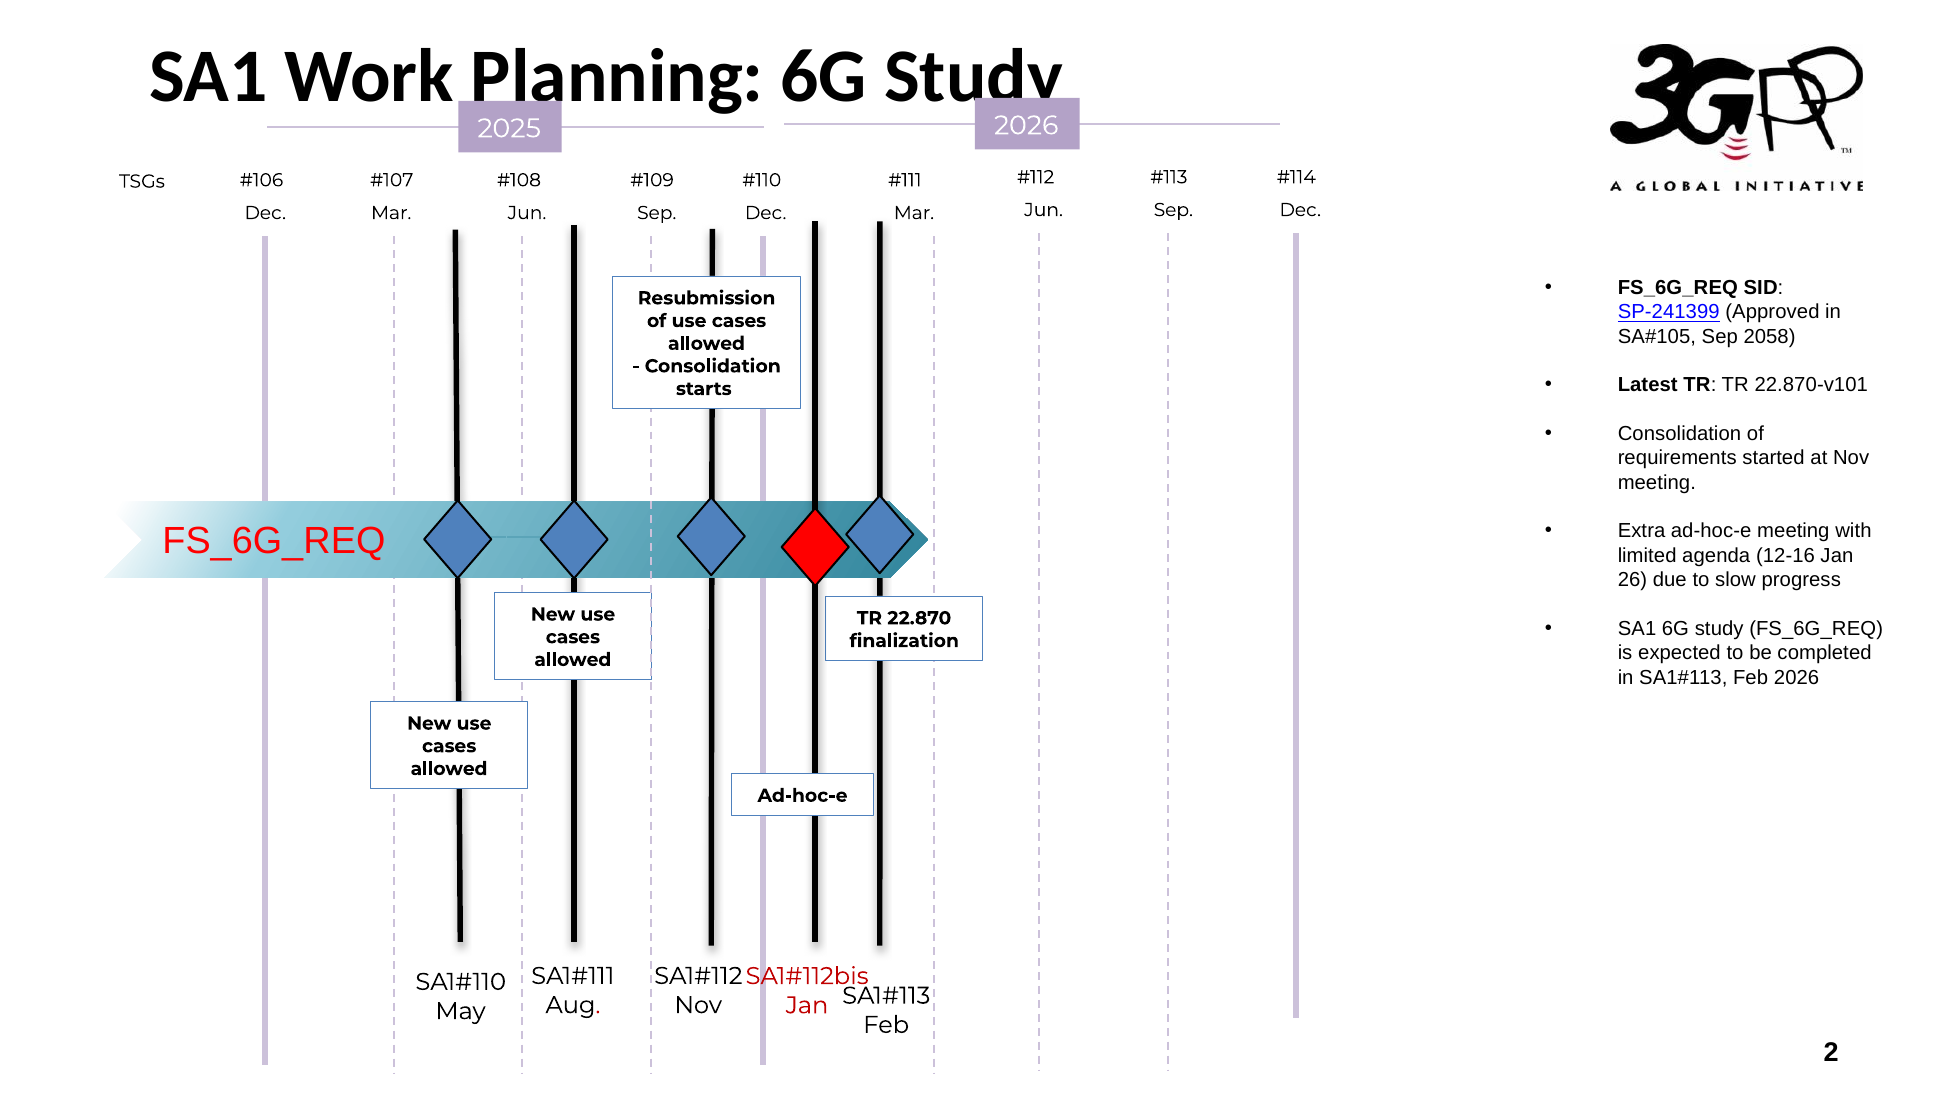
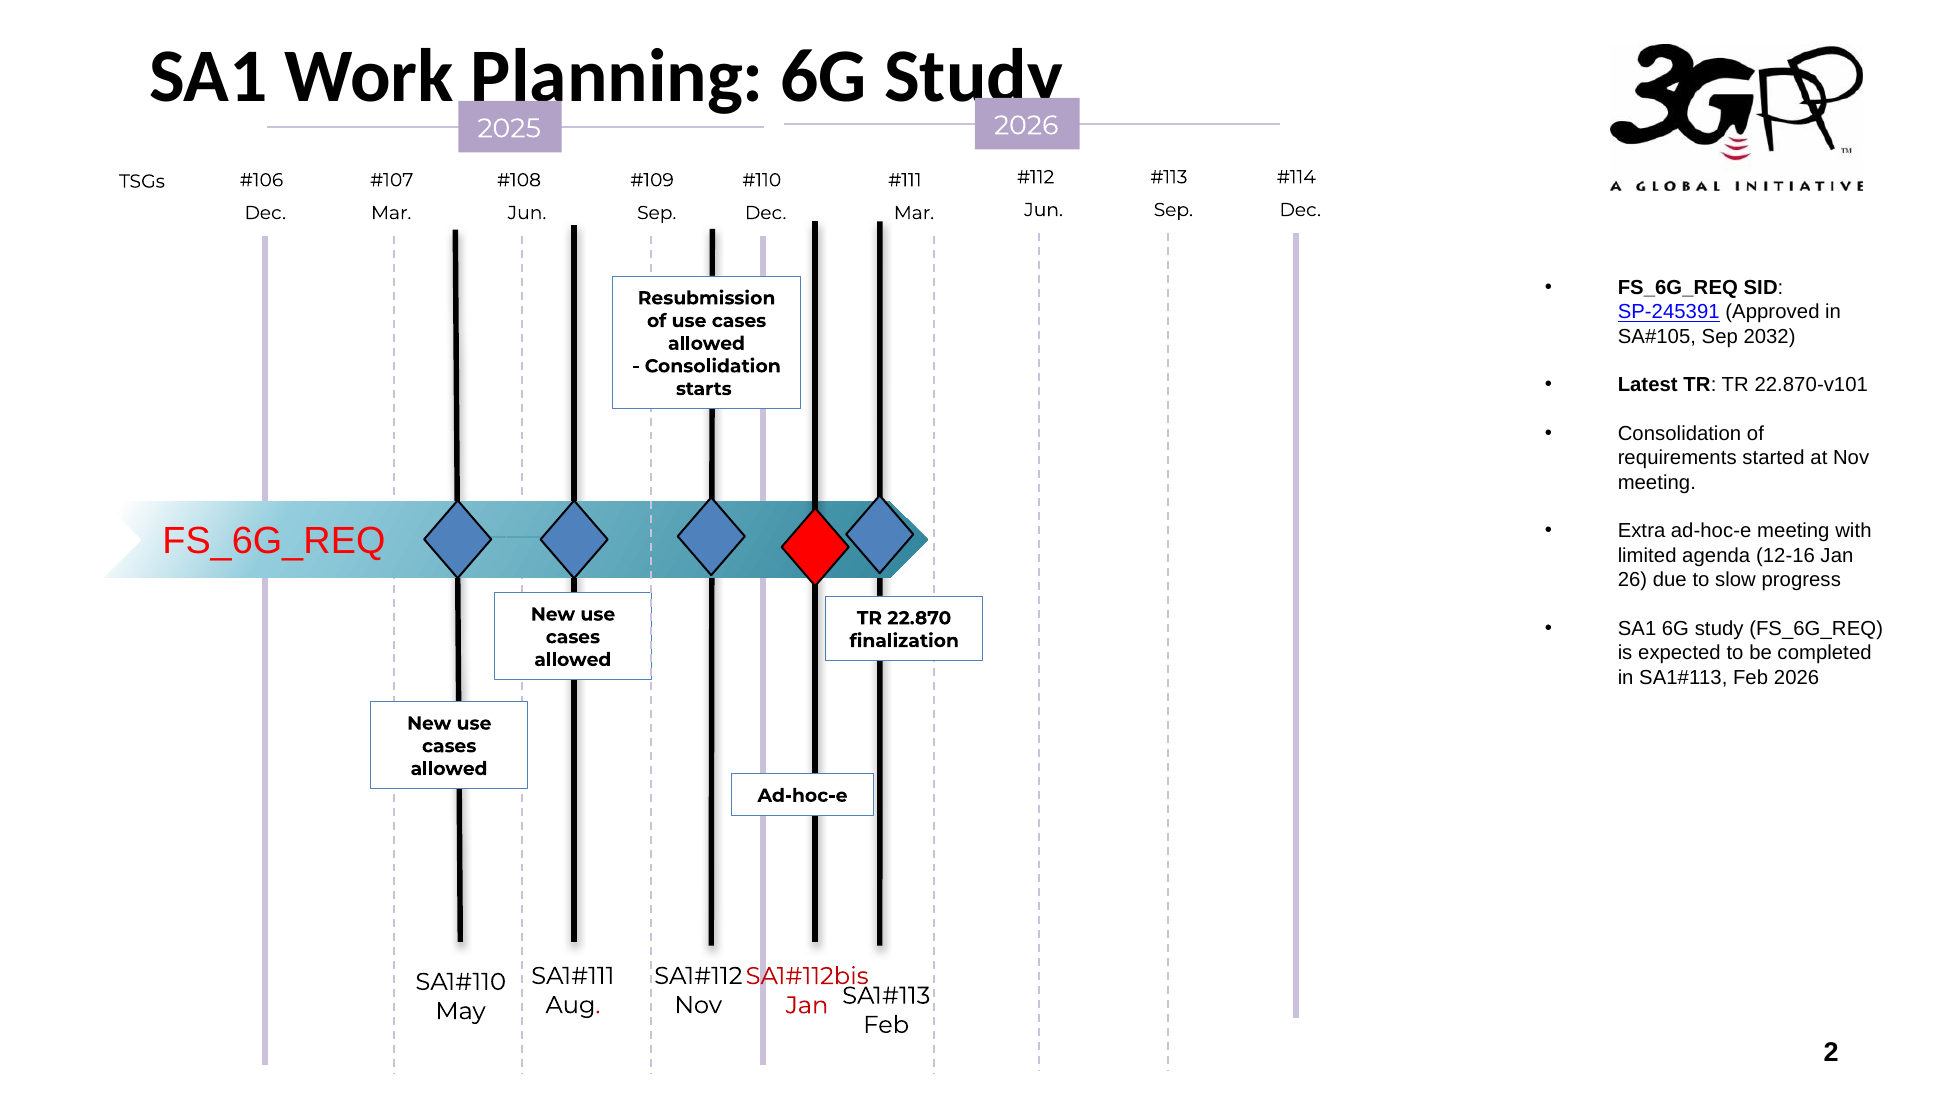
SP-241399: SP-241399 -> SP-245391
2058: 2058 -> 2032
